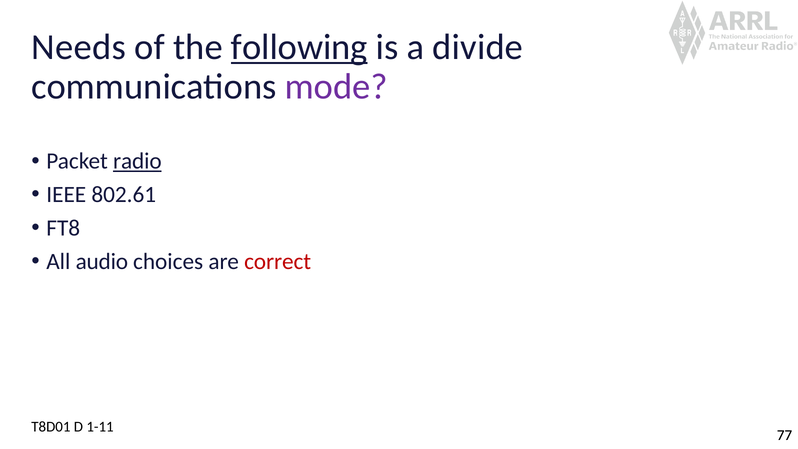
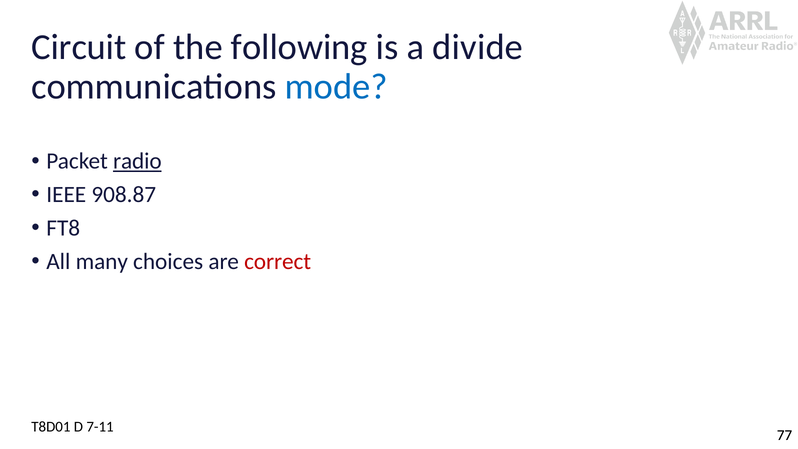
Needs: Needs -> Circuit
following underline: present -> none
mode colour: purple -> blue
802.61: 802.61 -> 908.87
audio: audio -> many
1-11: 1-11 -> 7-11
